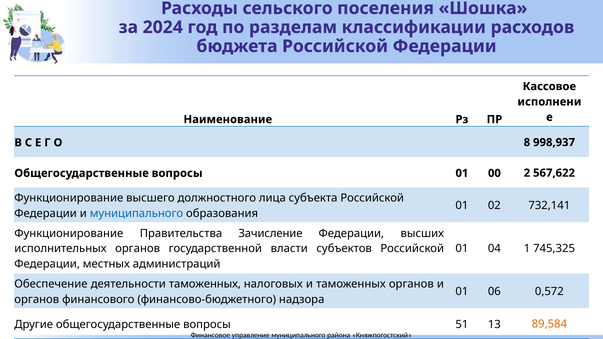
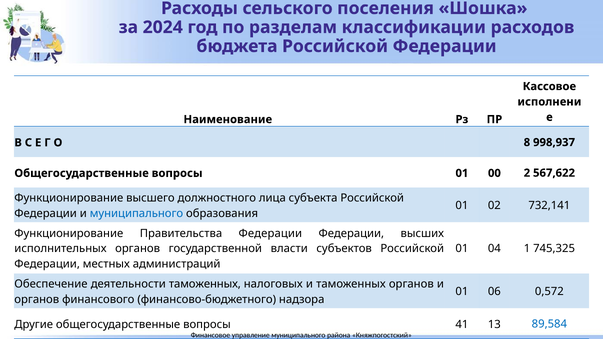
Правительства Зачисление: Зачисление -> Федерации
51: 51 -> 41
89,584 colour: orange -> blue
